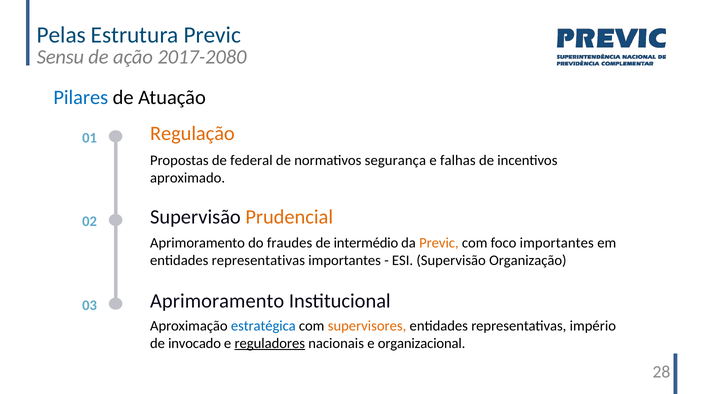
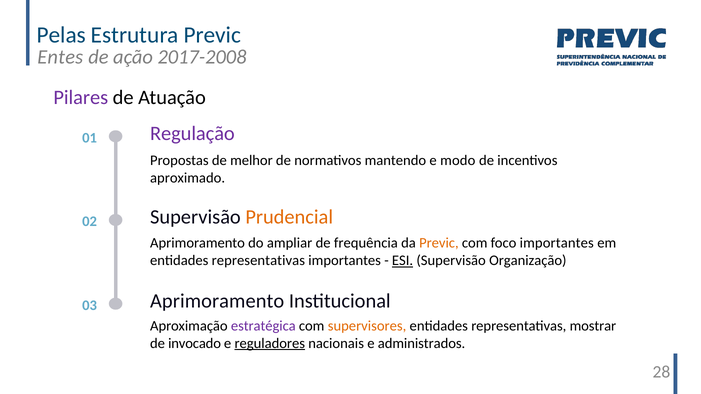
Sensu: Sensu -> Entes
2017-2080: 2017-2080 -> 2017-2008
Pilares colour: blue -> purple
Regulação colour: orange -> purple
federal: federal -> melhor
segurança: segurança -> mantendo
falhas: falhas -> modo
fraudes: fraudes -> ampliar
intermédio: intermédio -> frequência
ESI underline: none -> present
estratégica colour: blue -> purple
império: império -> mostrar
organizacional: organizacional -> administrados
